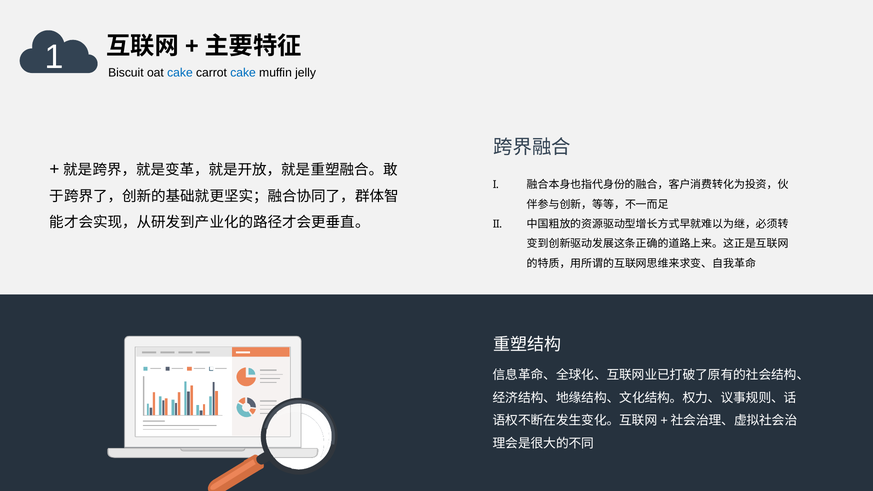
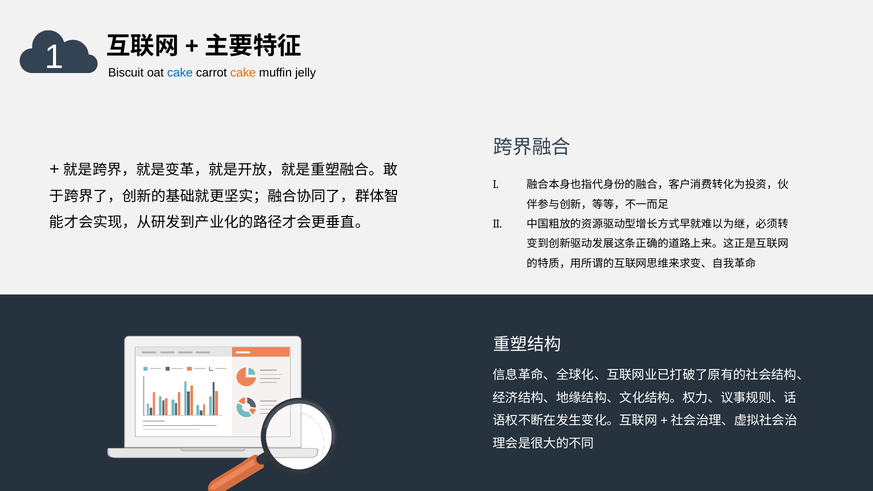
cake at (243, 73) colour: blue -> orange
